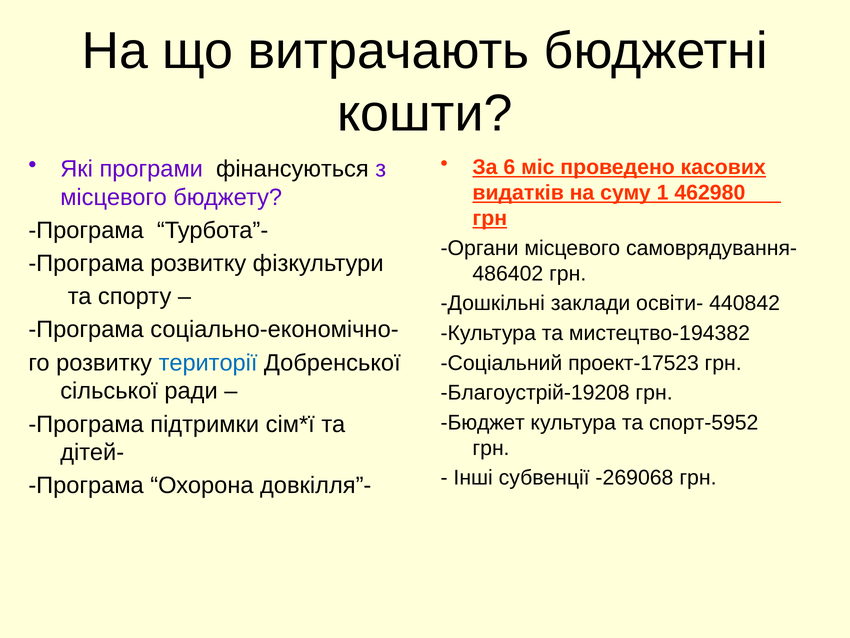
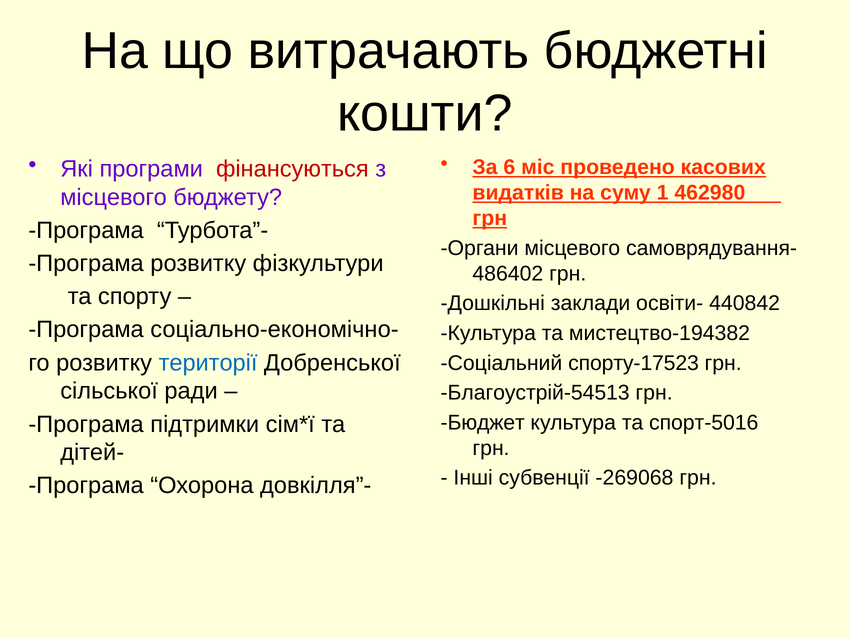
фінансуються colour: black -> red
проект-17523: проект-17523 -> спорту-17523
Благоустрій-19208: Благоустрій-19208 -> Благоустрій-54513
спорт-5952: спорт-5952 -> спорт-5016
